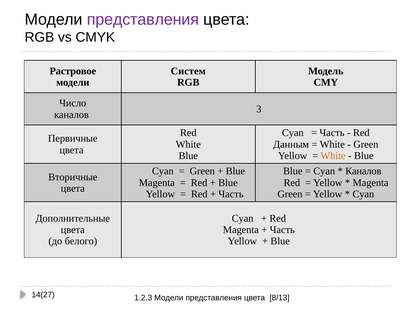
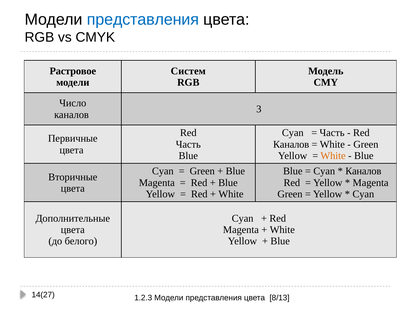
представления at (143, 20) colour: purple -> blue
White at (188, 144): White -> Часть
Данным at (291, 144): Данным -> Каналов
Часть at (231, 194): Часть -> White
Часть at (282, 229): Часть -> White
